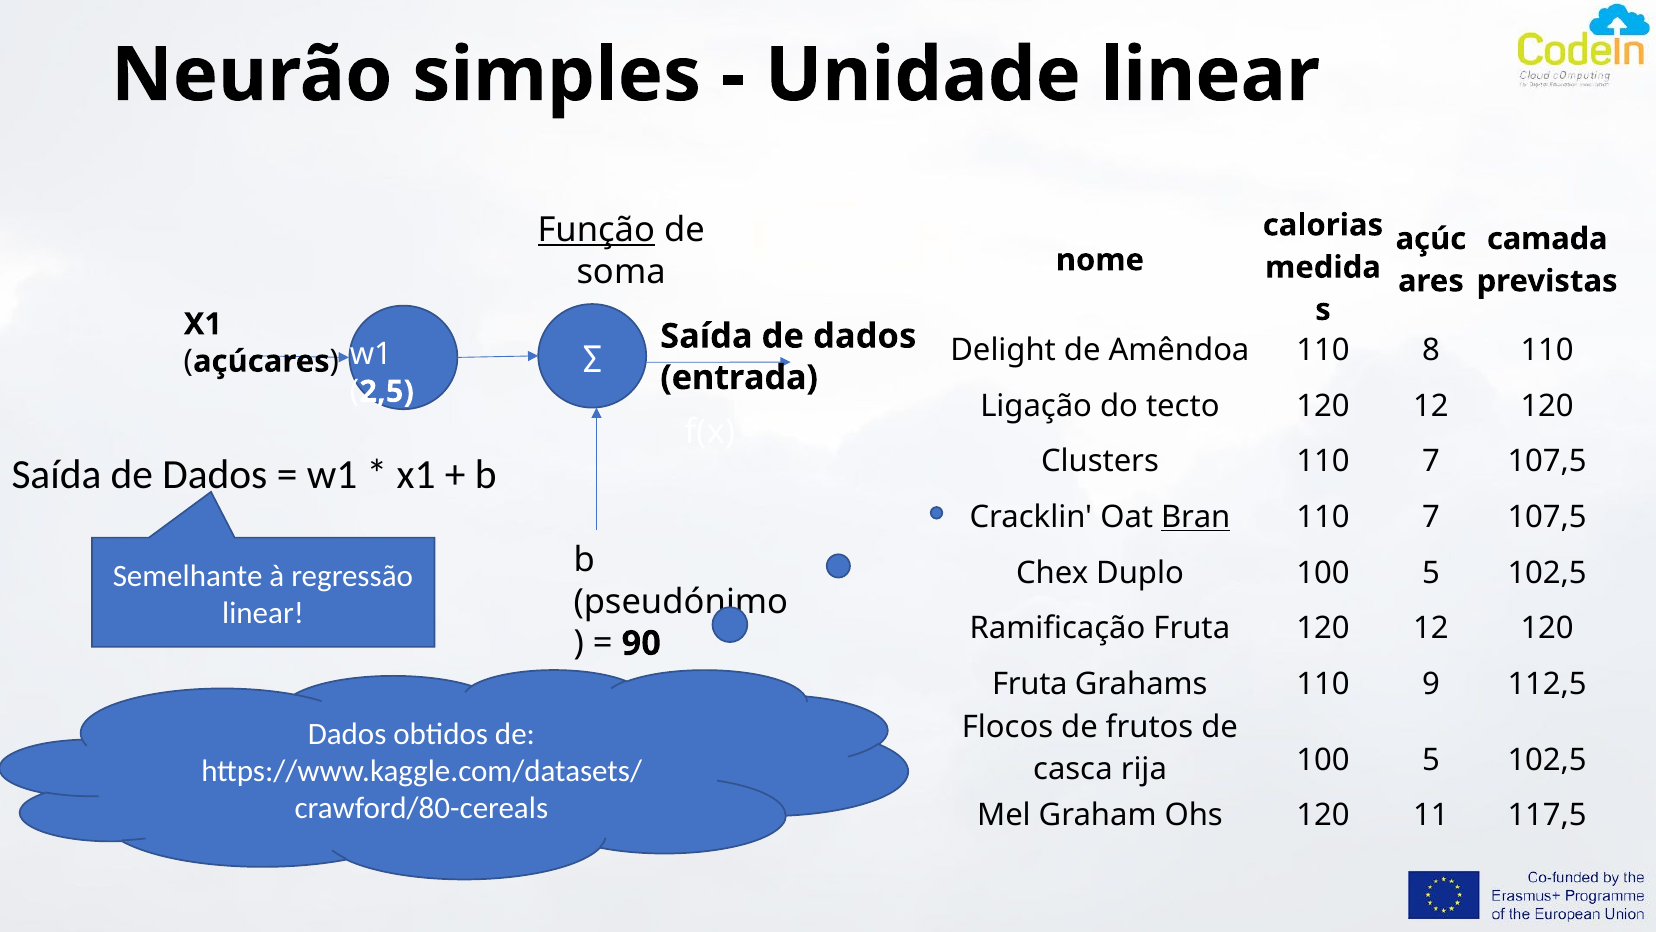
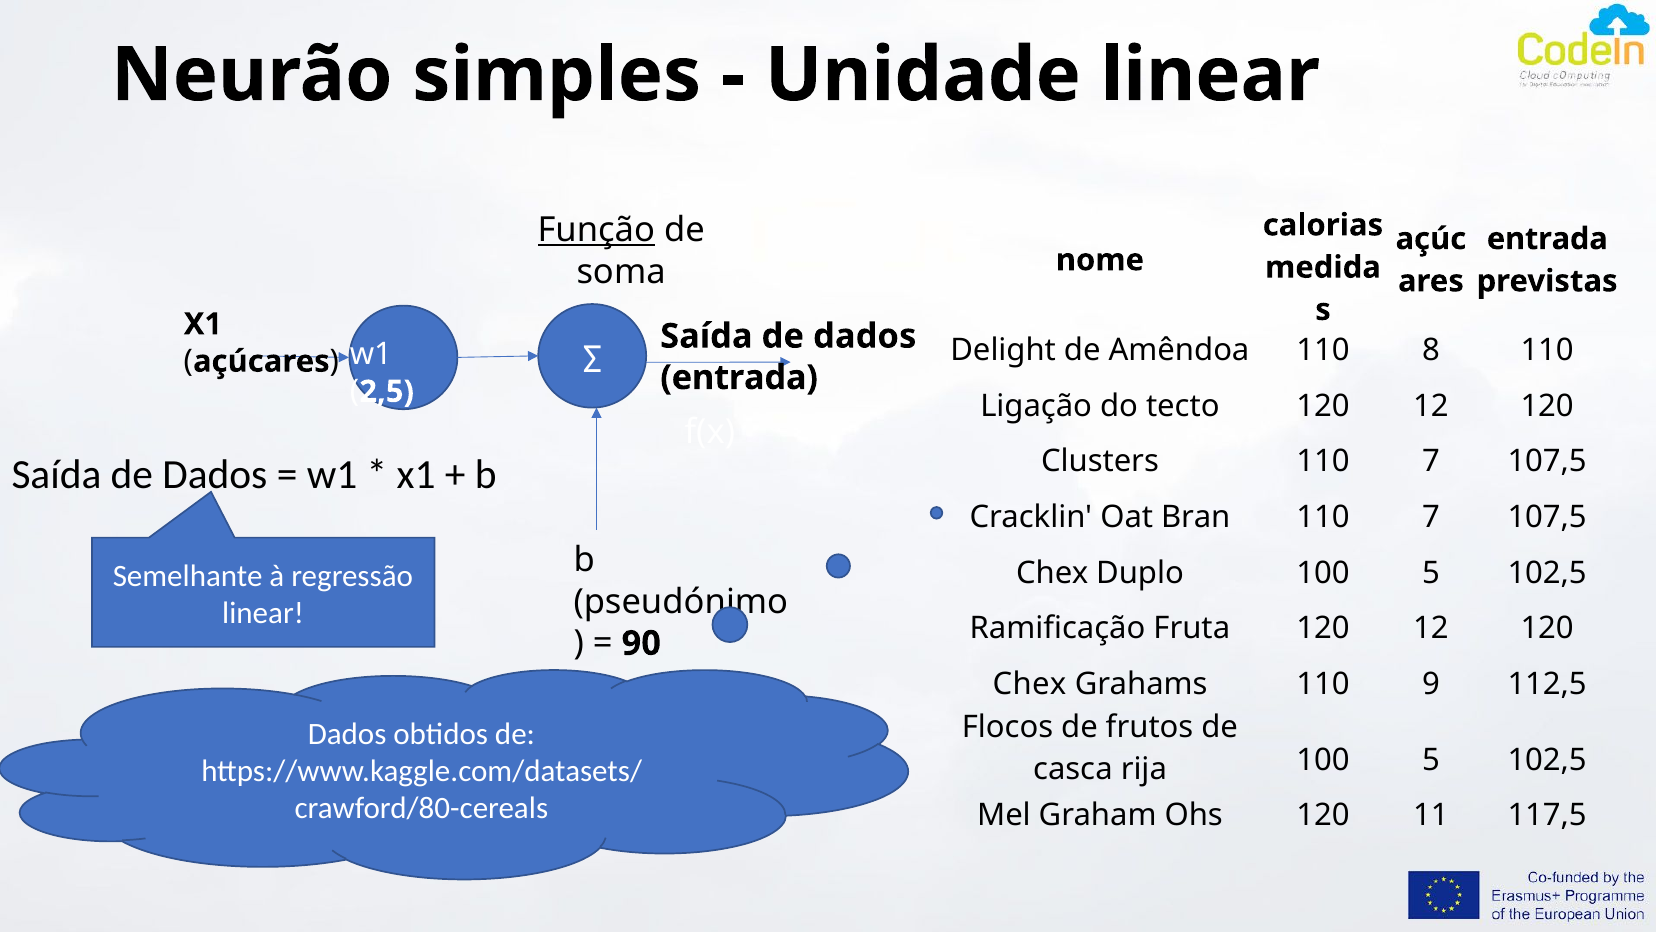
camada at (1547, 239): camada -> entrada
Bran underline: present -> none
Fruta at (1030, 684): Fruta -> Chex
